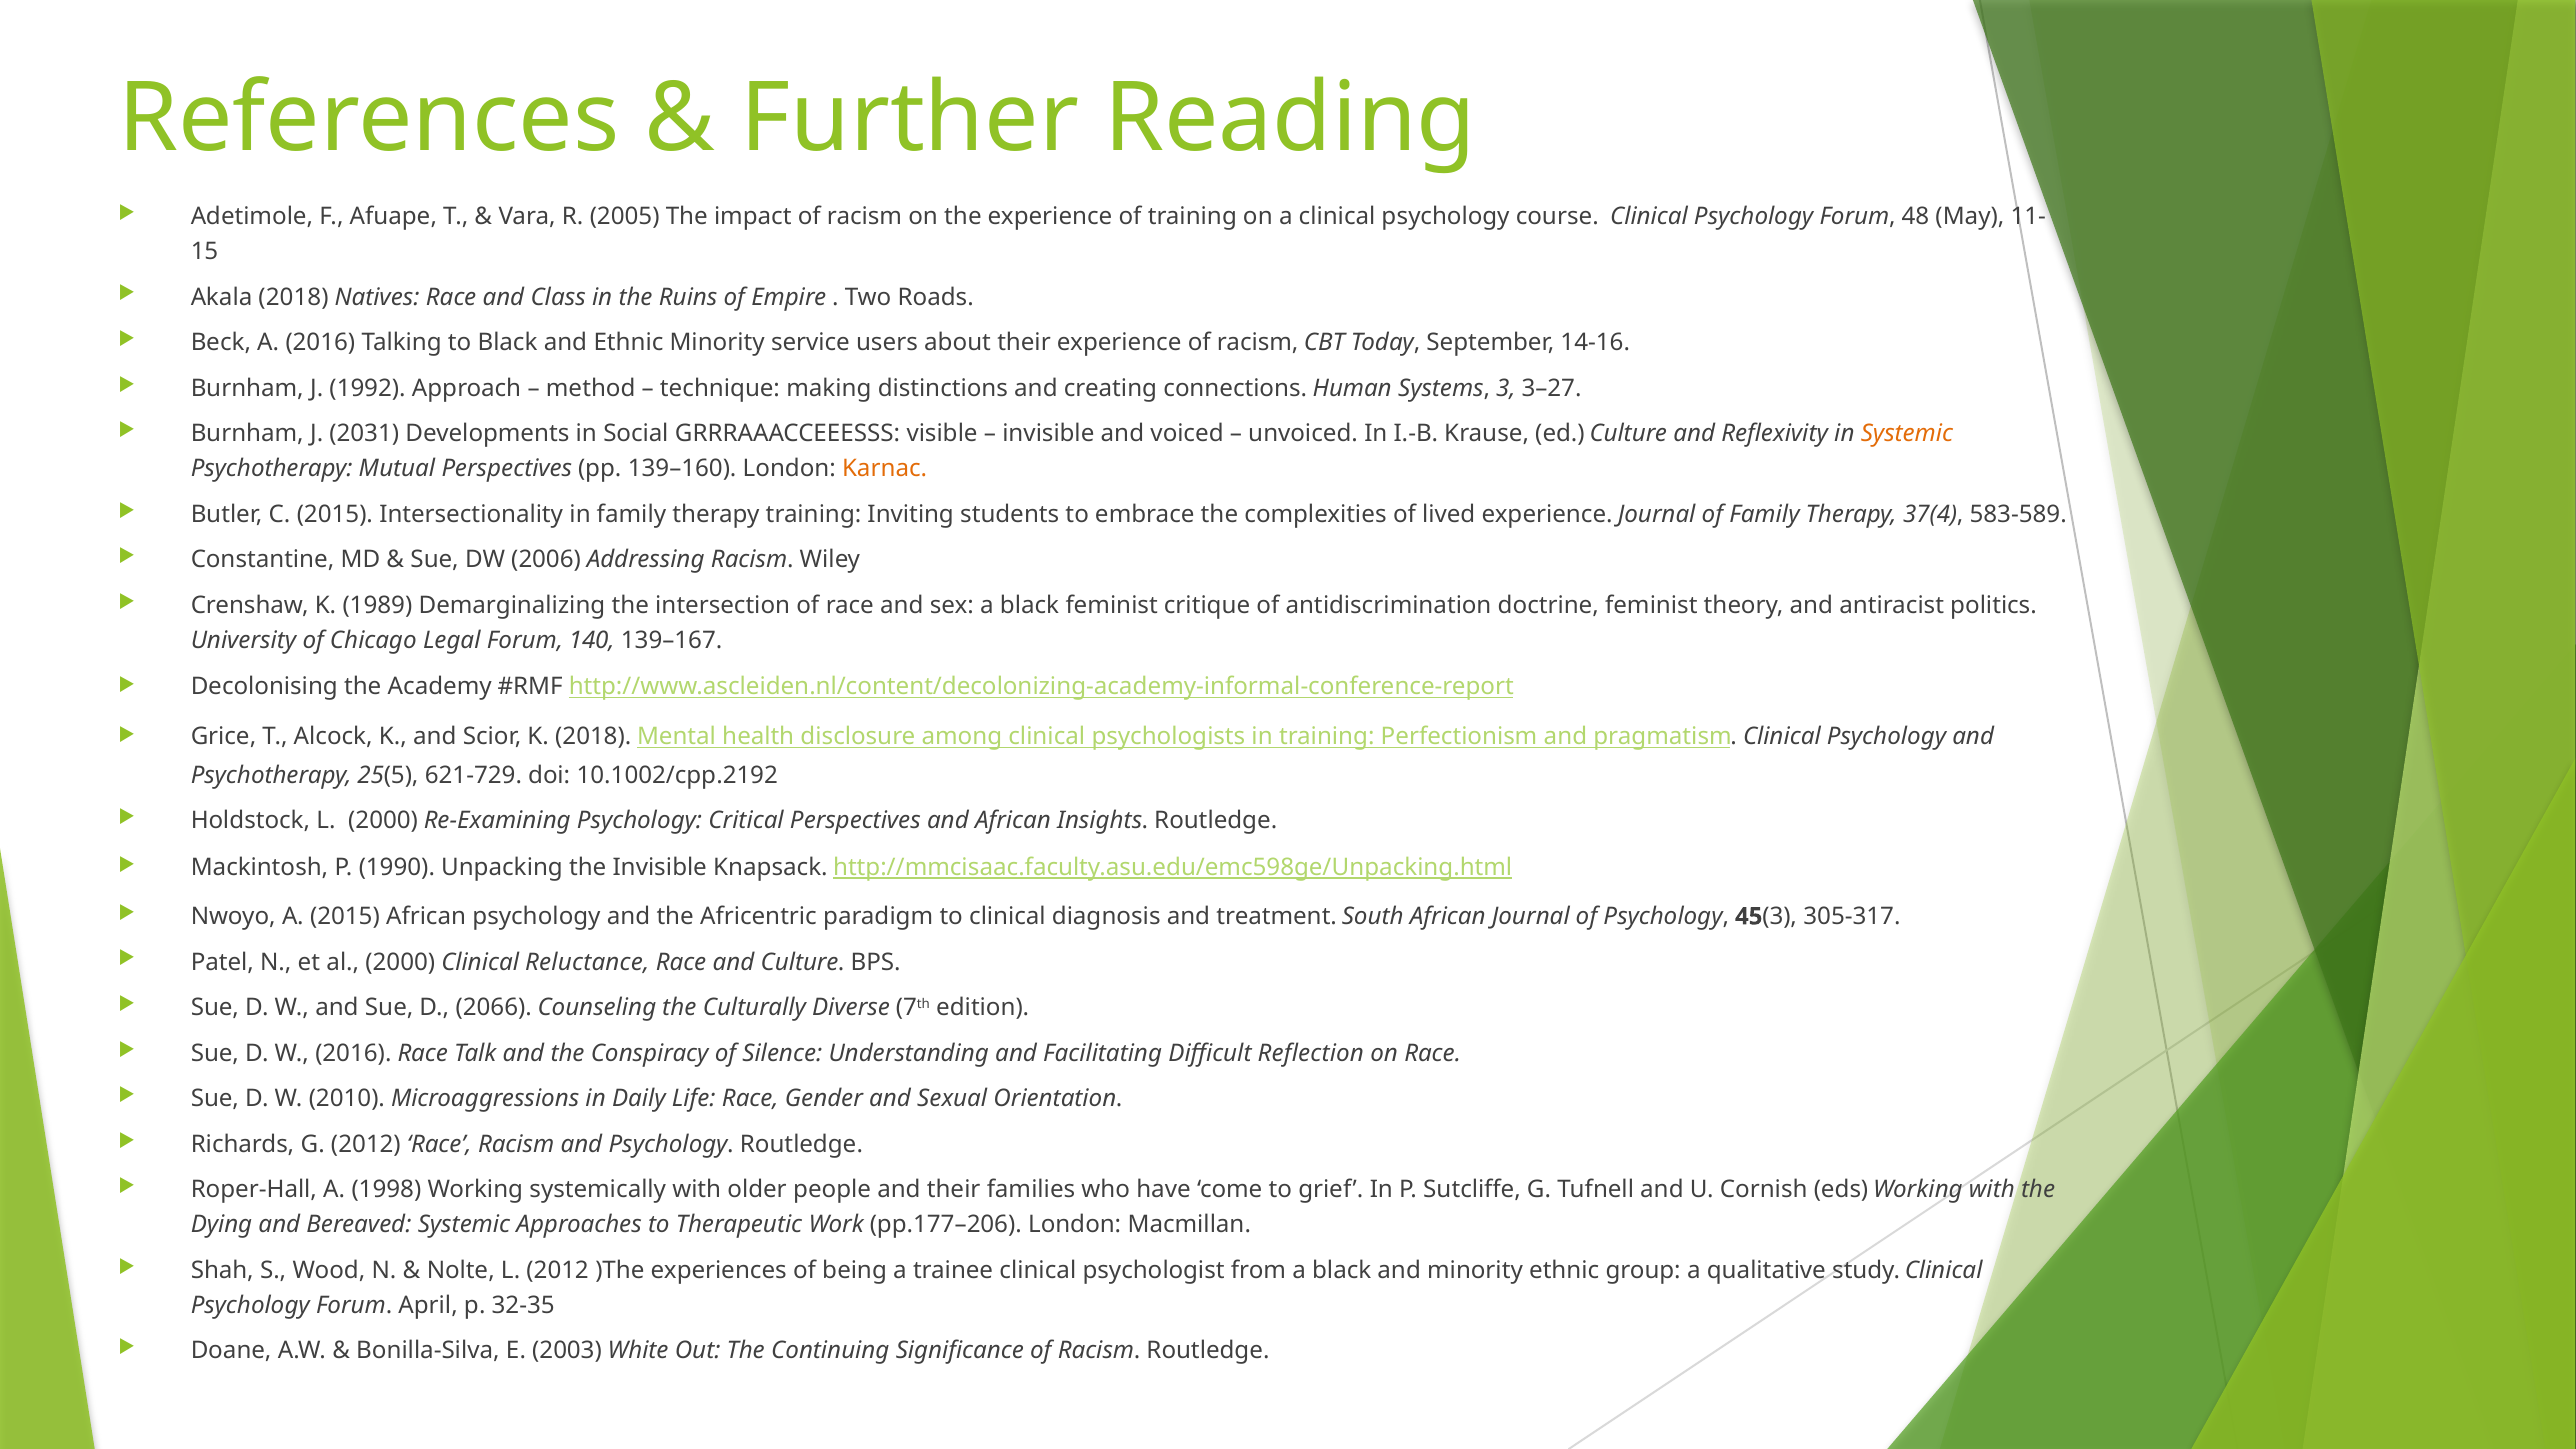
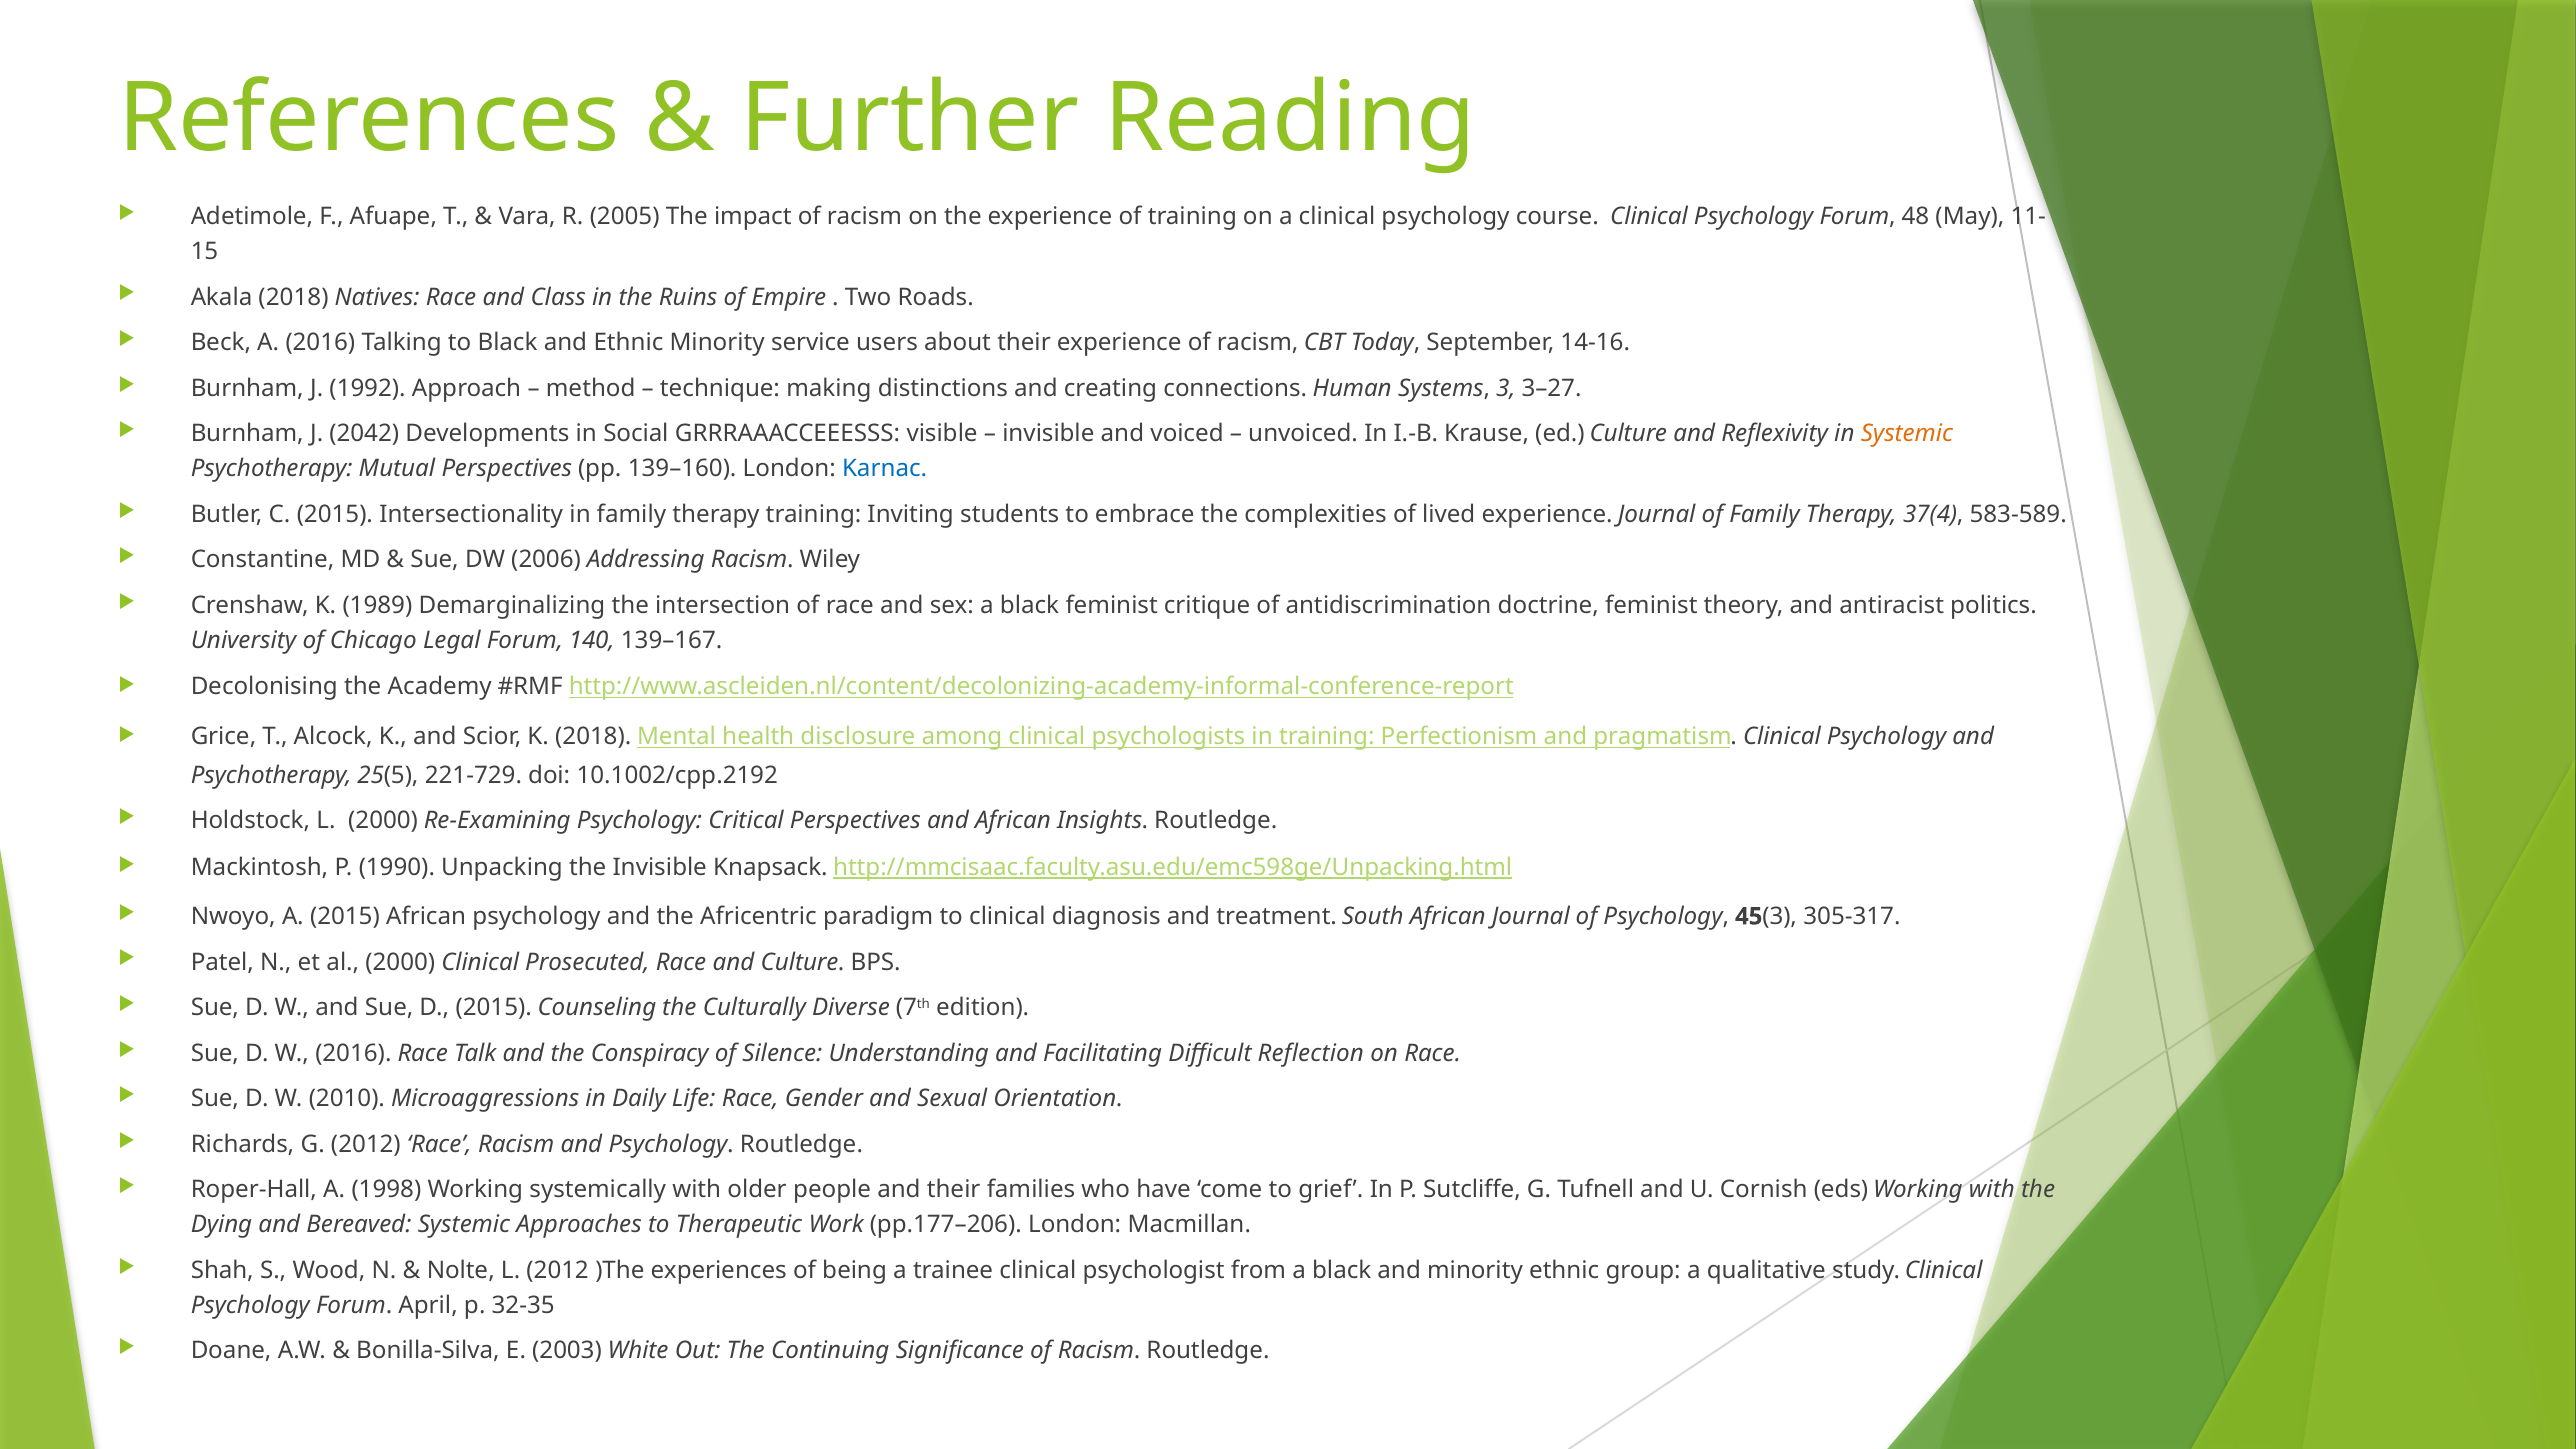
2031: 2031 -> 2042
Karnac colour: orange -> blue
621-729: 621-729 -> 221-729
Reluctance: Reluctance -> Prosecuted
D 2066: 2066 -> 2015
